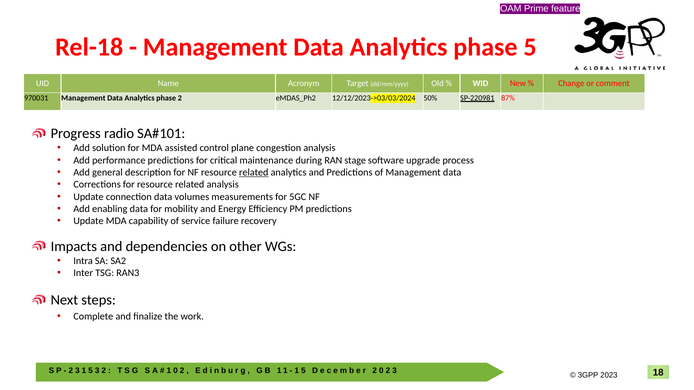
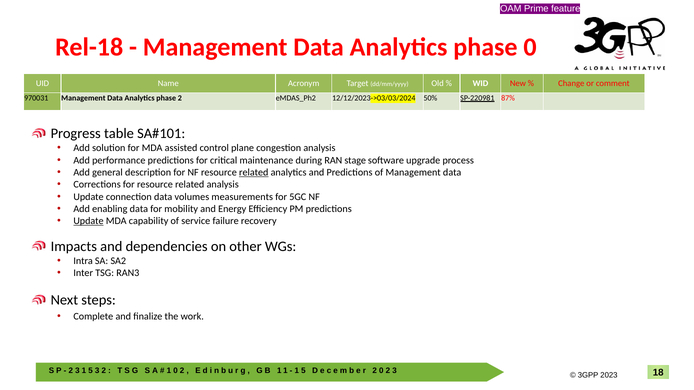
phase 5: 5 -> 0
radio: radio -> table
Update at (89, 221) underline: none -> present
